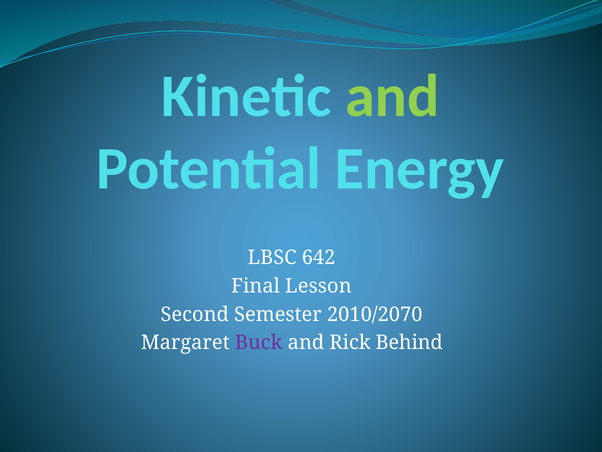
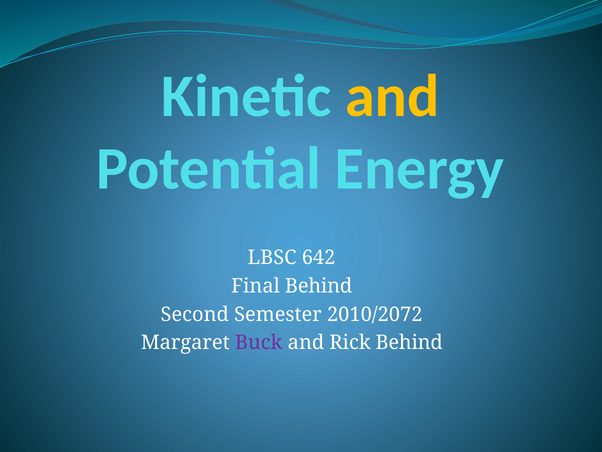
and at (392, 97) colour: light green -> yellow
Final Lesson: Lesson -> Behind
2010/2070: 2010/2070 -> 2010/2072
